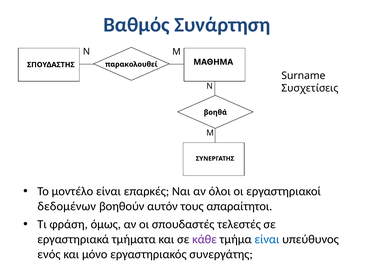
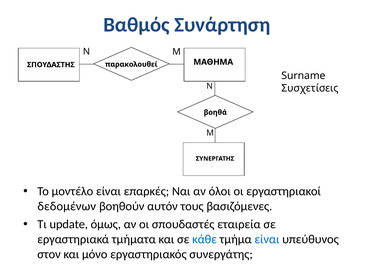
απαραίτητοι: απαραίτητοι -> βασιζόμενες
φράση: φράση -> update
τελεστές: τελεστές -> εταιρεία
κάθε colour: purple -> blue
ενός: ενός -> στον
